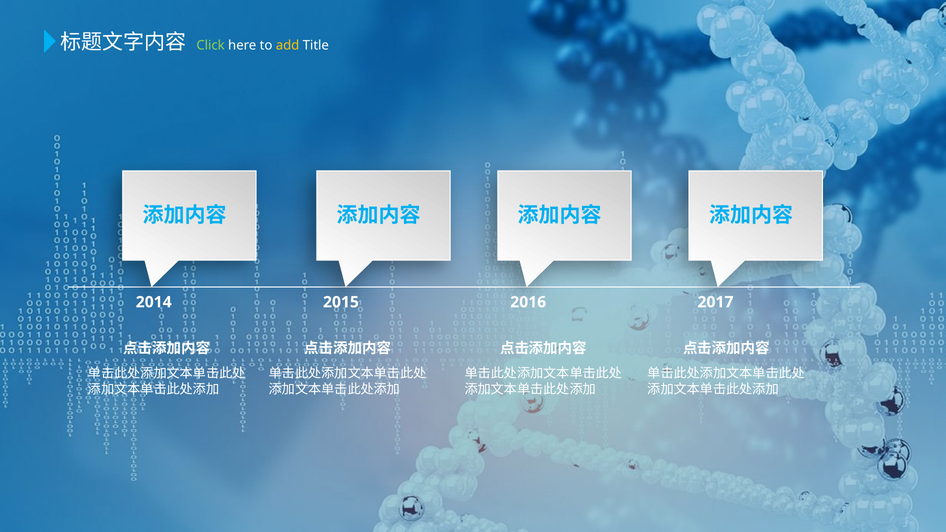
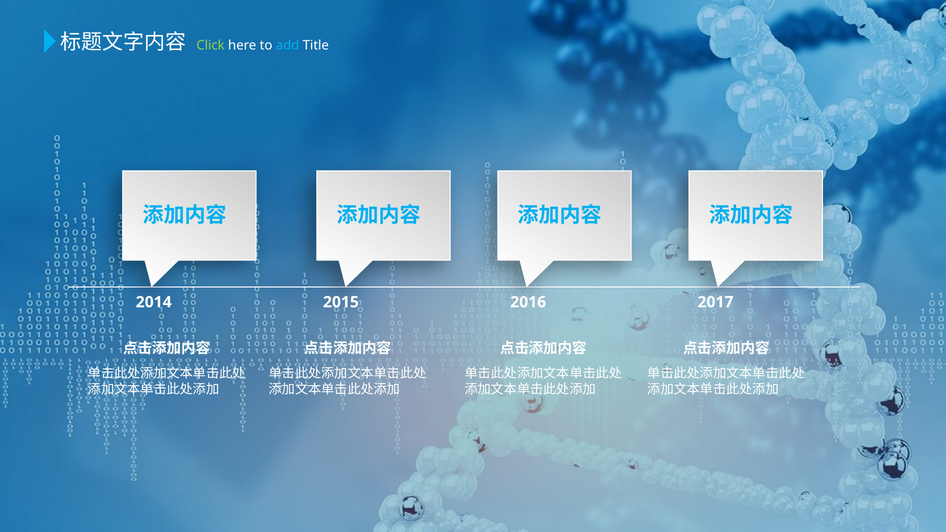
add colour: yellow -> light blue
